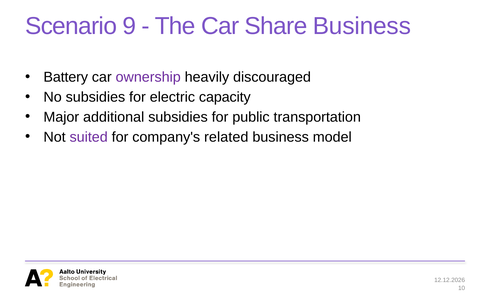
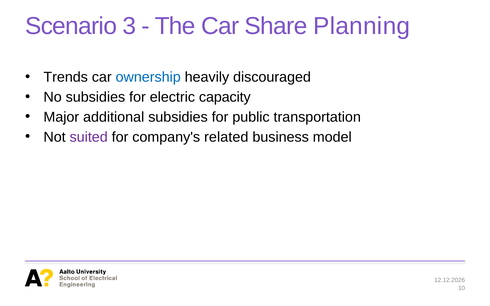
9: 9 -> 3
Share Business: Business -> Planning
Battery: Battery -> Trends
ownership colour: purple -> blue
